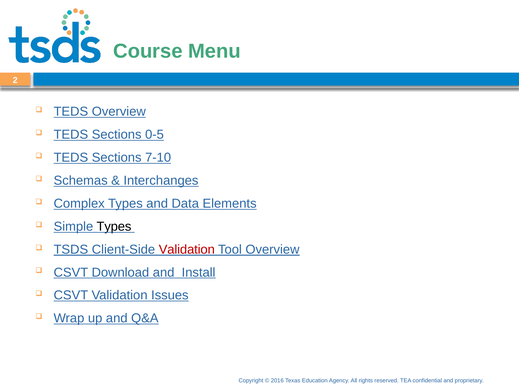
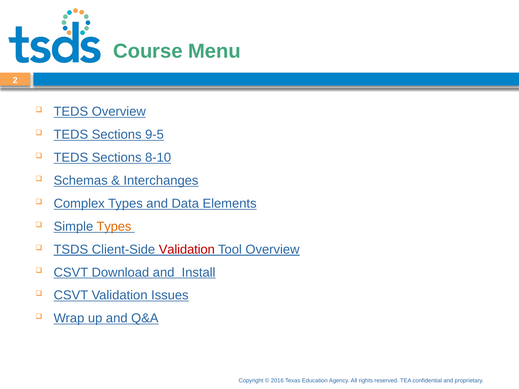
0-5: 0-5 -> 9-5
7-10: 7-10 -> 8-10
Types at (114, 227) colour: black -> orange
